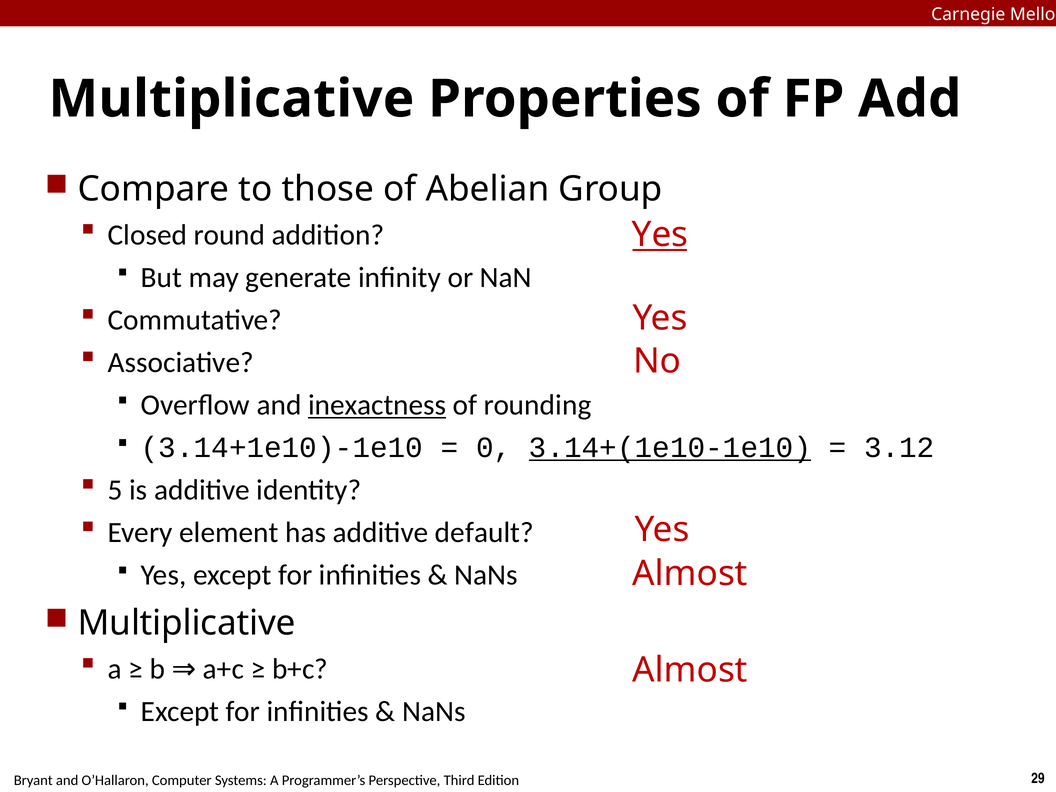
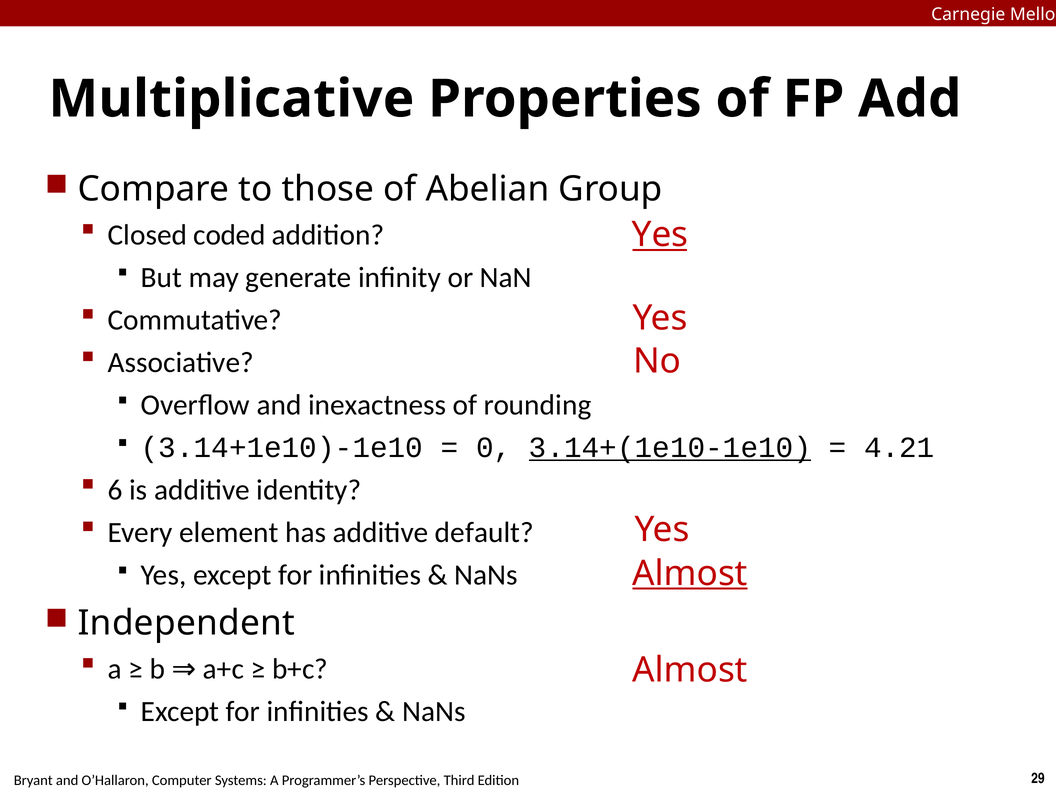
round: round -> coded
inexactness underline: present -> none
3.12: 3.12 -> 4.21
5: 5 -> 6
Almost at (690, 574) underline: none -> present
Multiplicative at (187, 623): Multiplicative -> Independent
